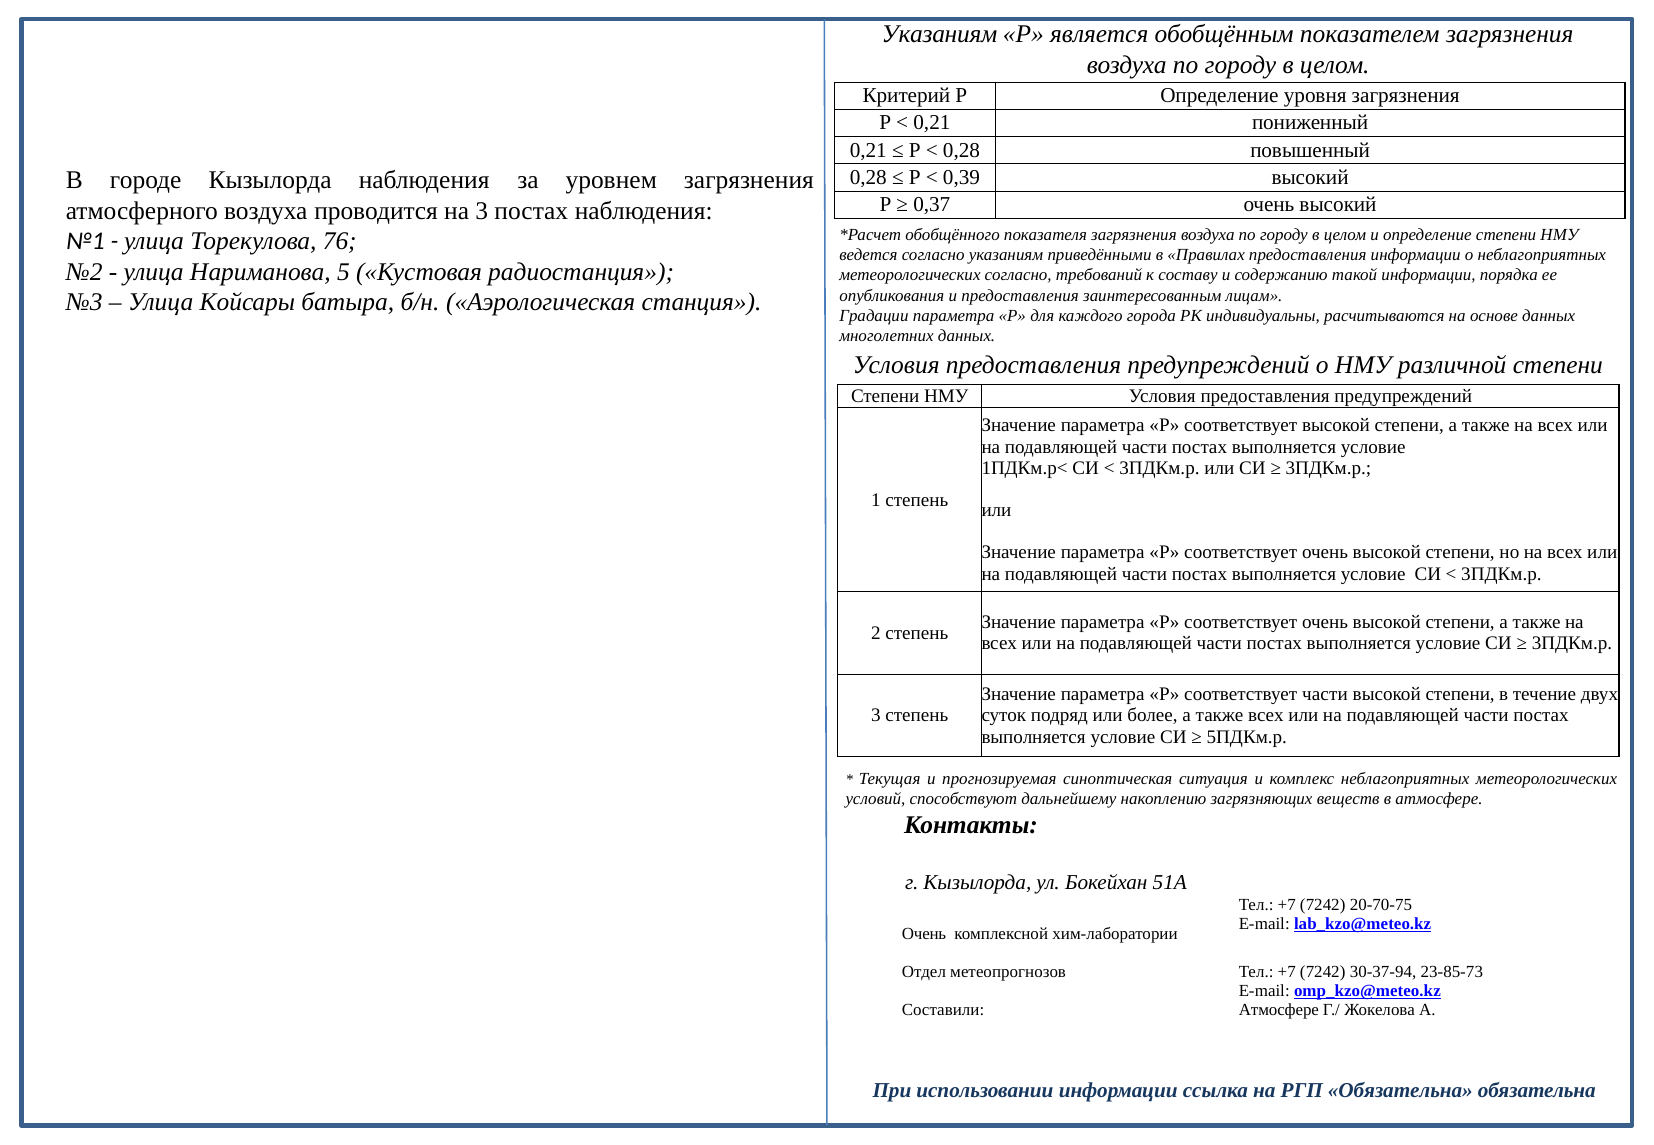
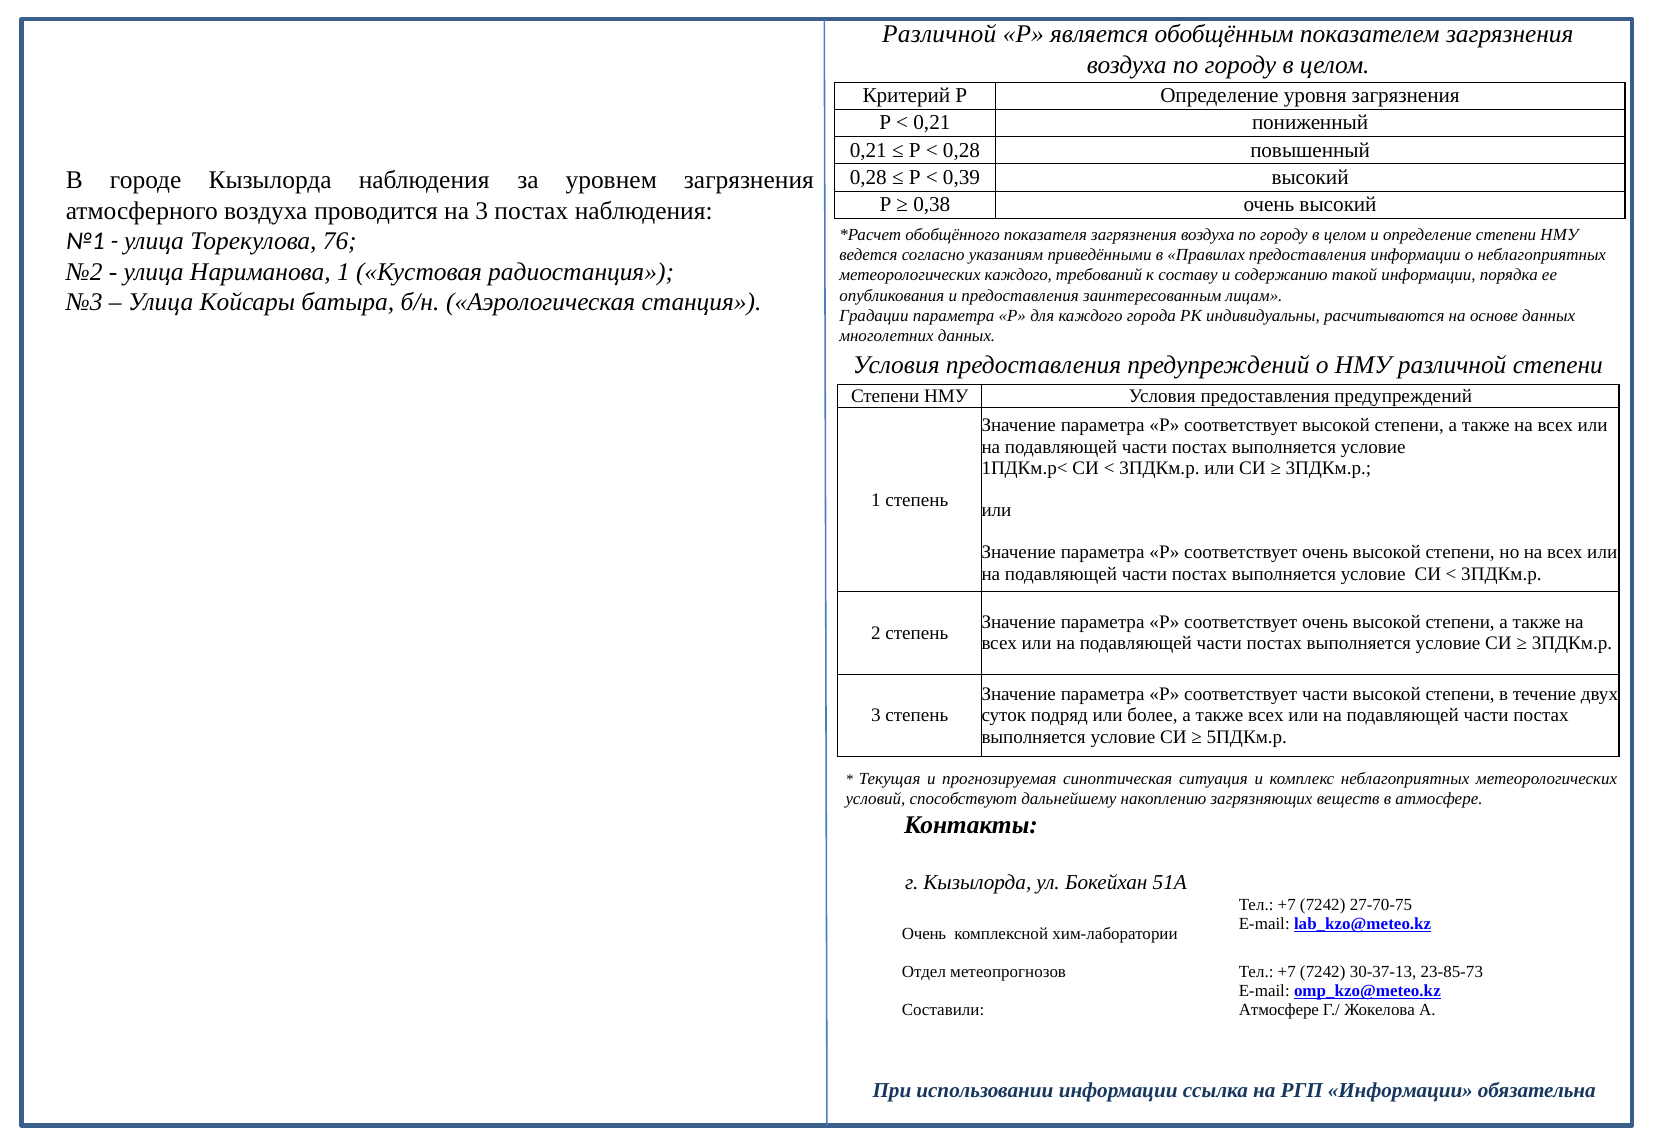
Указаниям at (940, 34): Указаниям -> Различной
0,37: 0,37 -> 0,38
Нариманова 5: 5 -> 1
метеорологических согласно: согласно -> каждого
20-70-75: 20-70-75 -> 27-70-75
30-37-94: 30-37-94 -> 30-37-13
РГП Обязательна: Обязательна -> Информации
